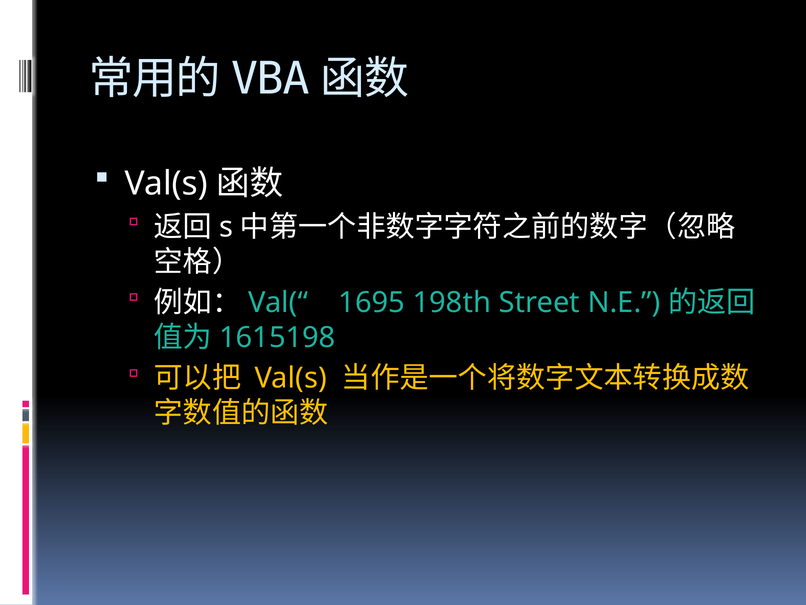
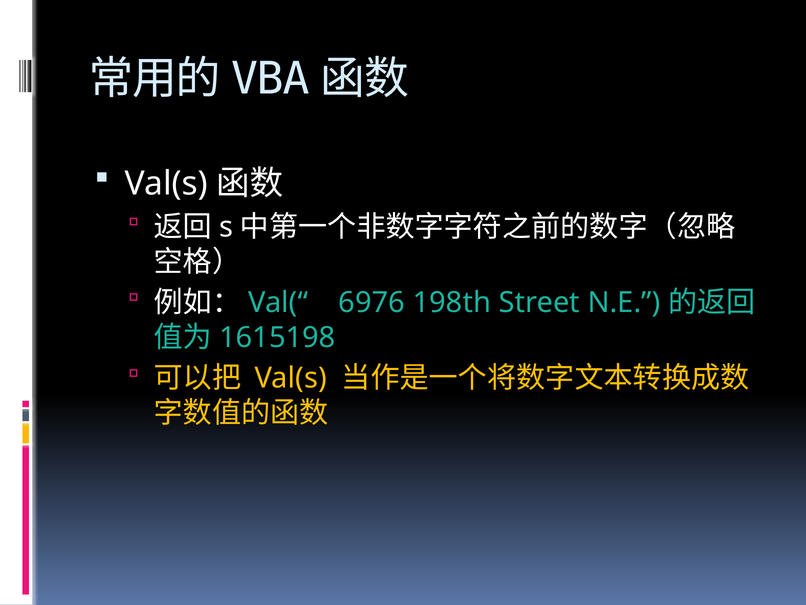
1695: 1695 -> 6976
